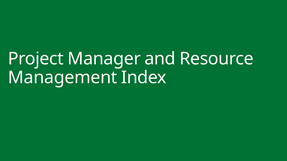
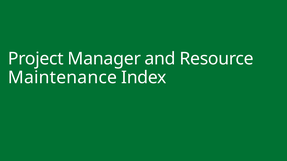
Management: Management -> Maintenance
